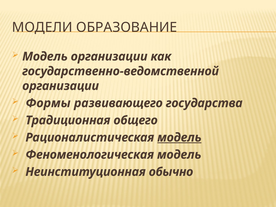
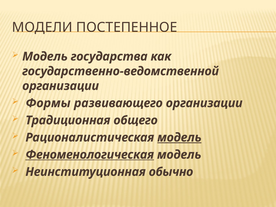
ОБРАЗОВАНИЕ: ОБРАЗОВАНИЕ -> ПОСТЕПЕННОЕ
Модель организации: организации -> государства
развивающего государства: государства -> организации
Феноменологическая underline: none -> present
